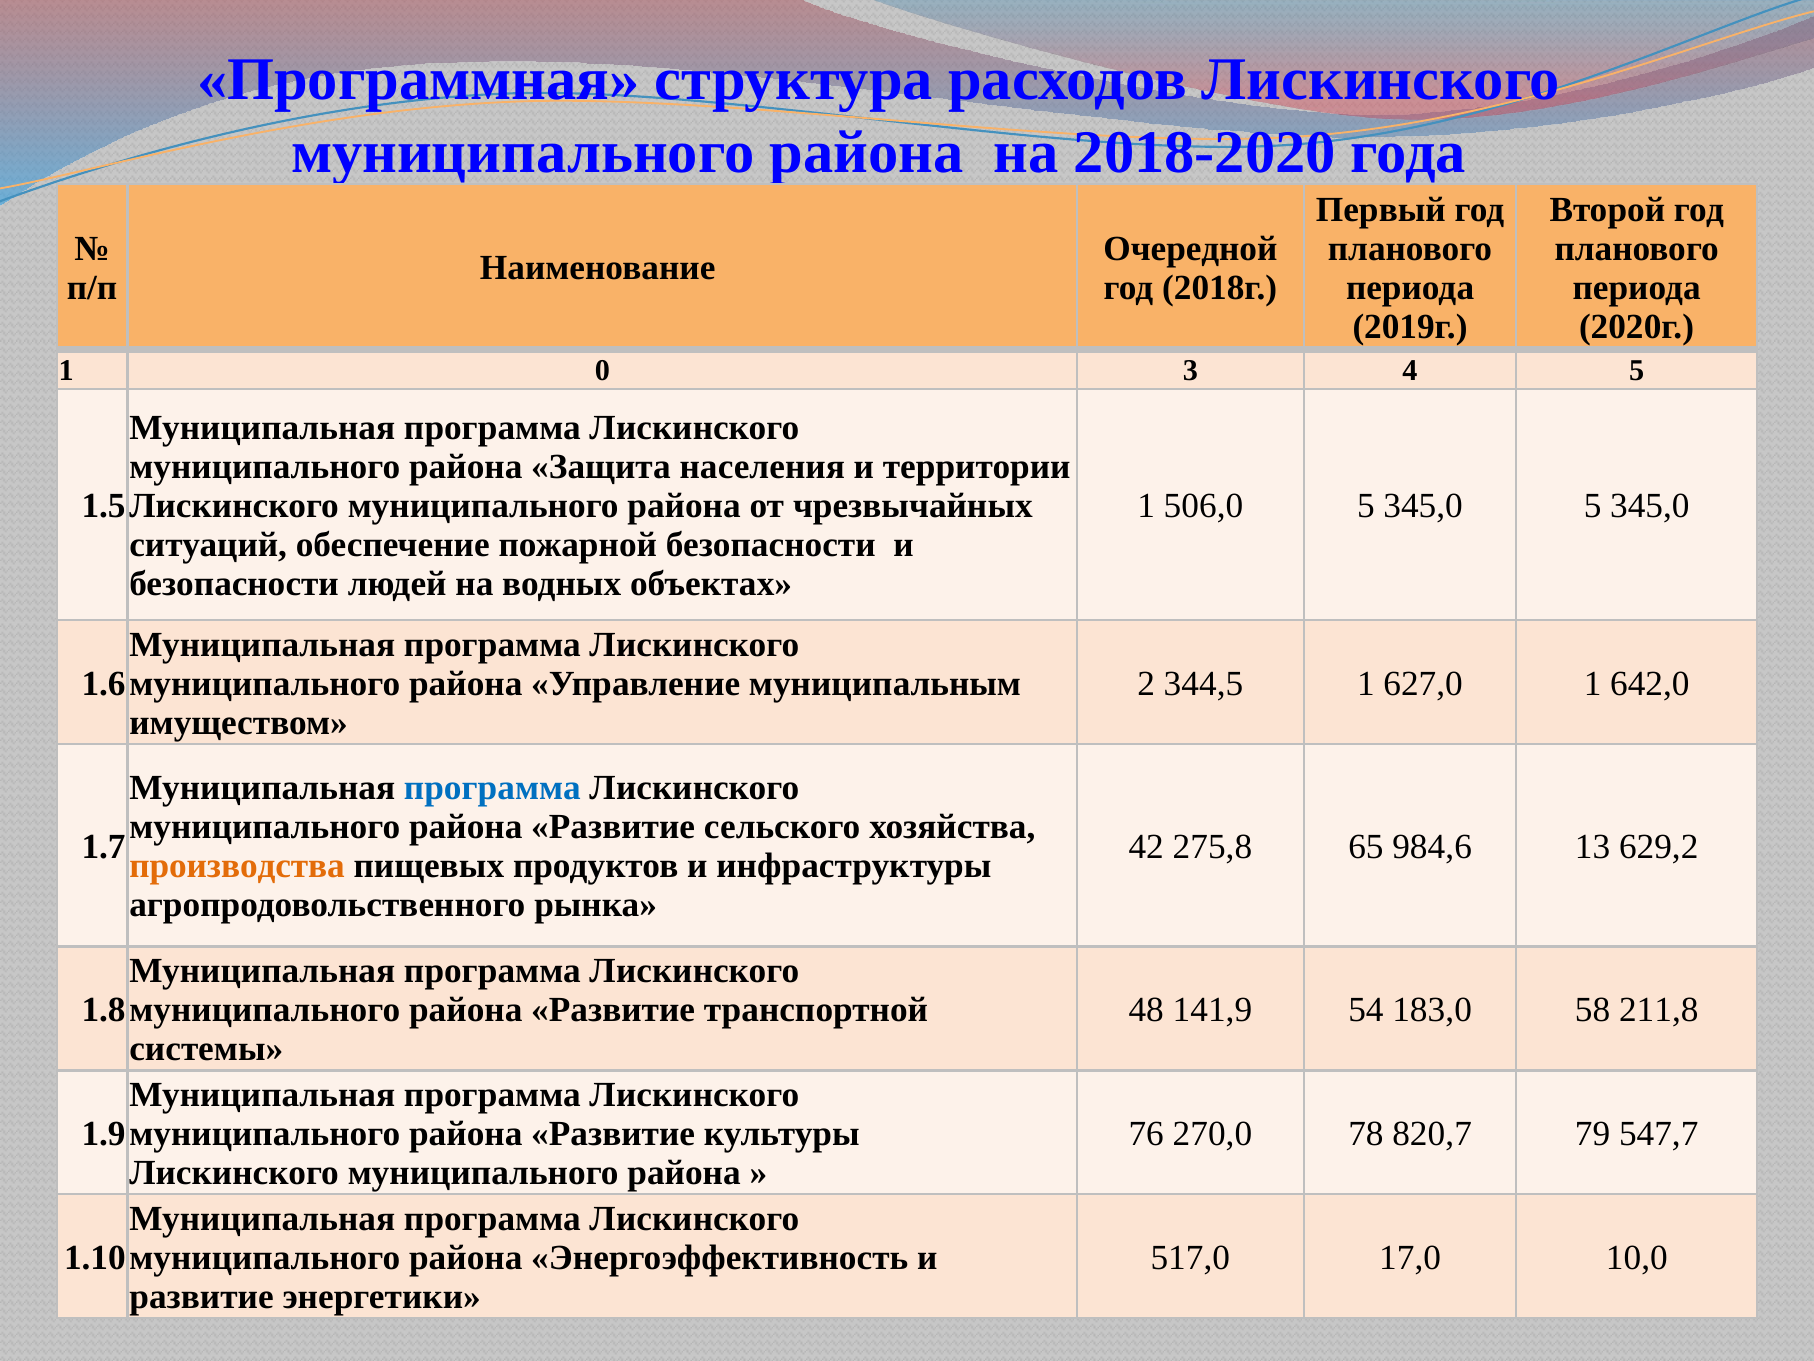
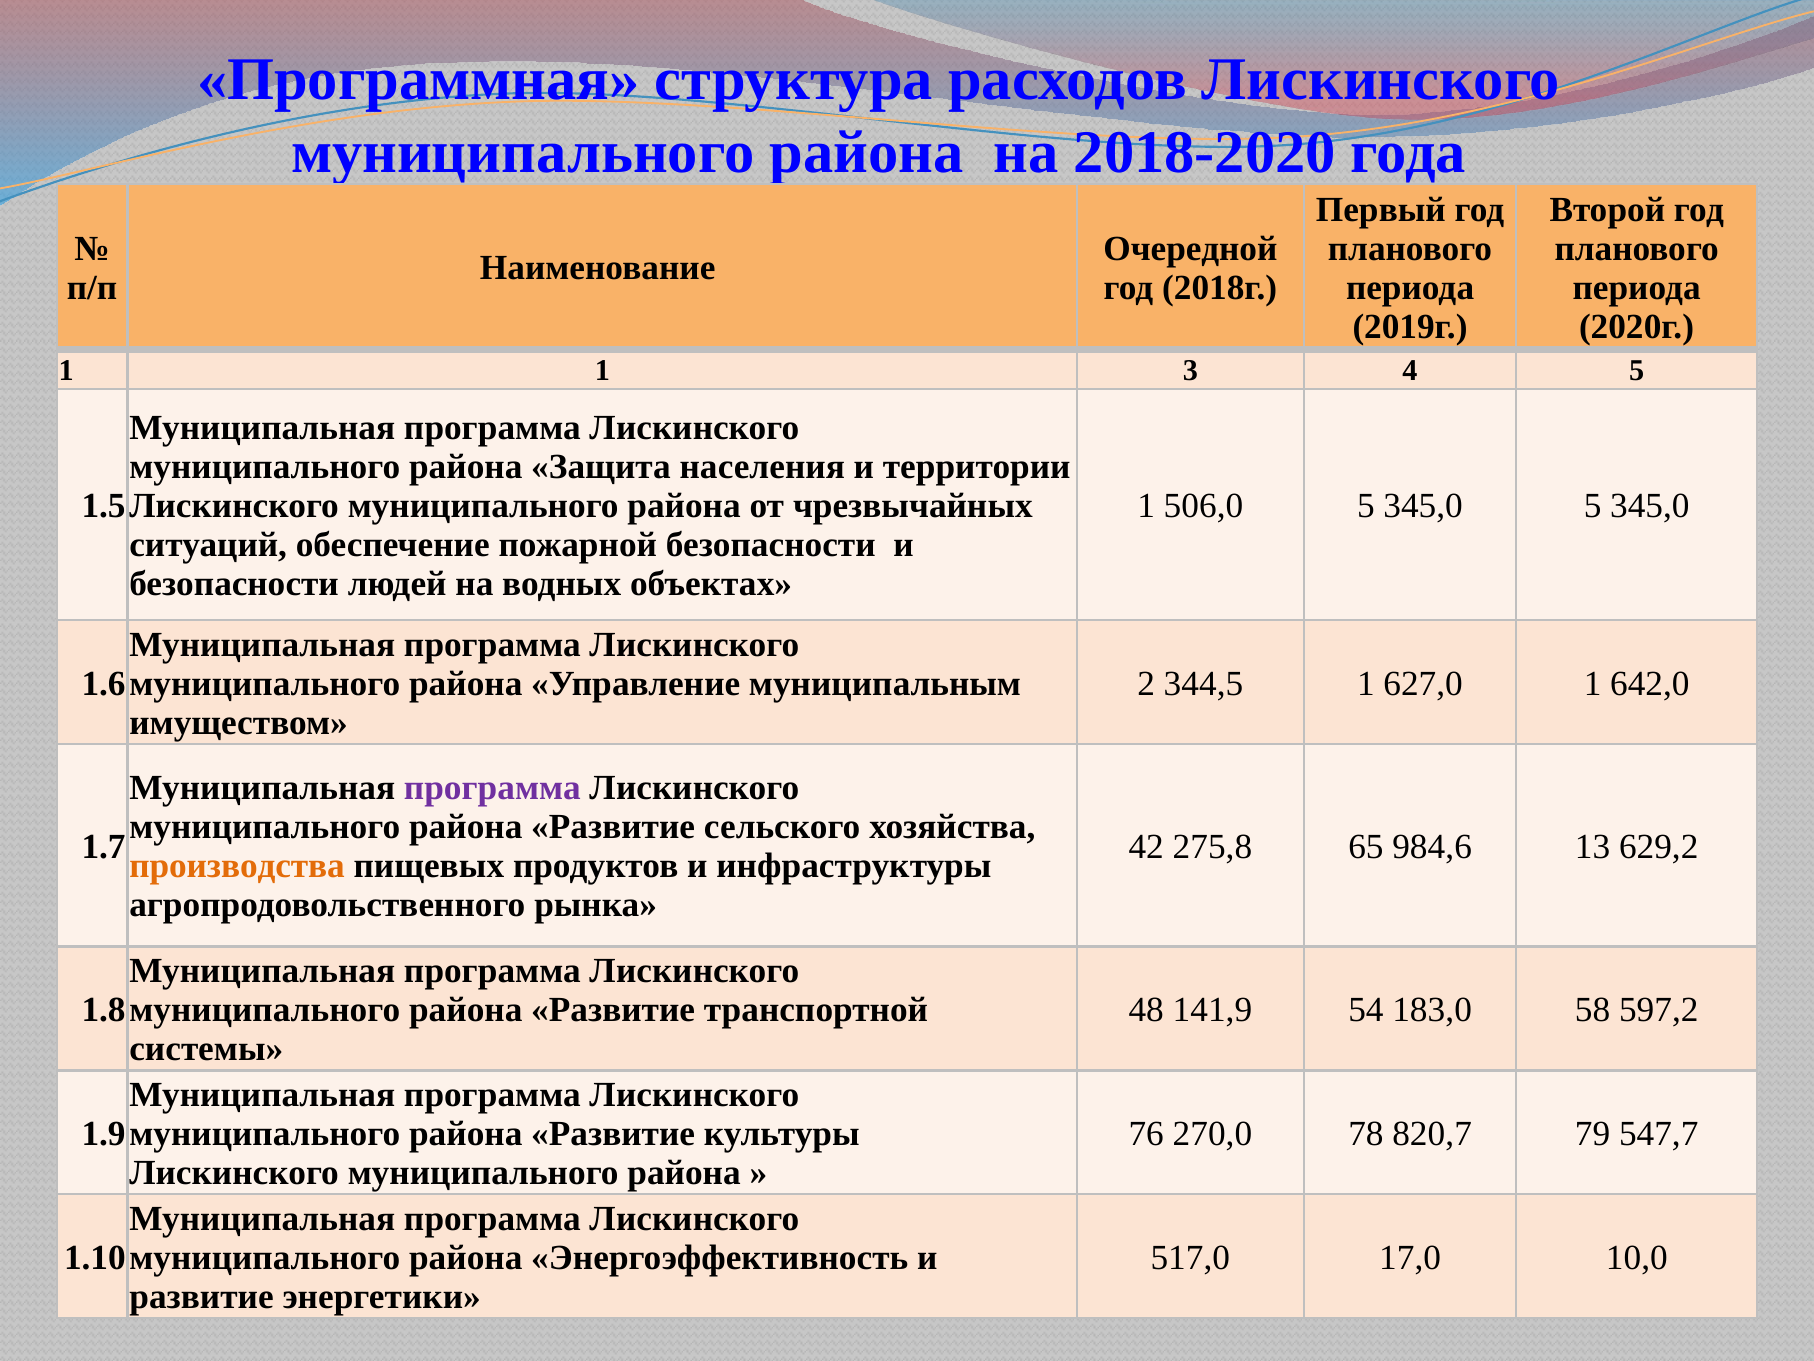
1 0: 0 -> 1
программа at (492, 788) colour: blue -> purple
211,8: 211,8 -> 597,2
